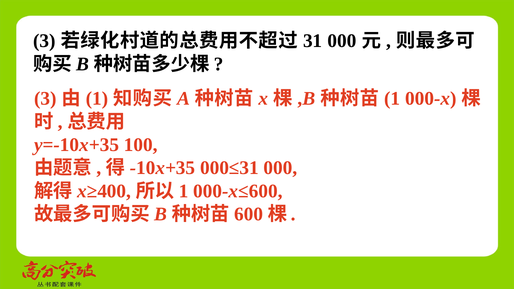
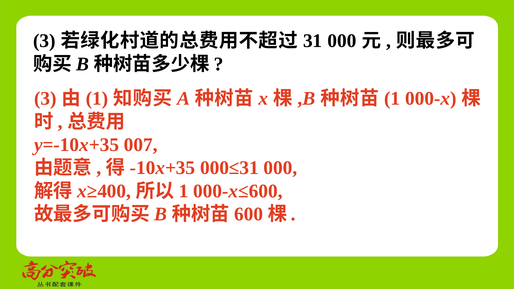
100: 100 -> 007
